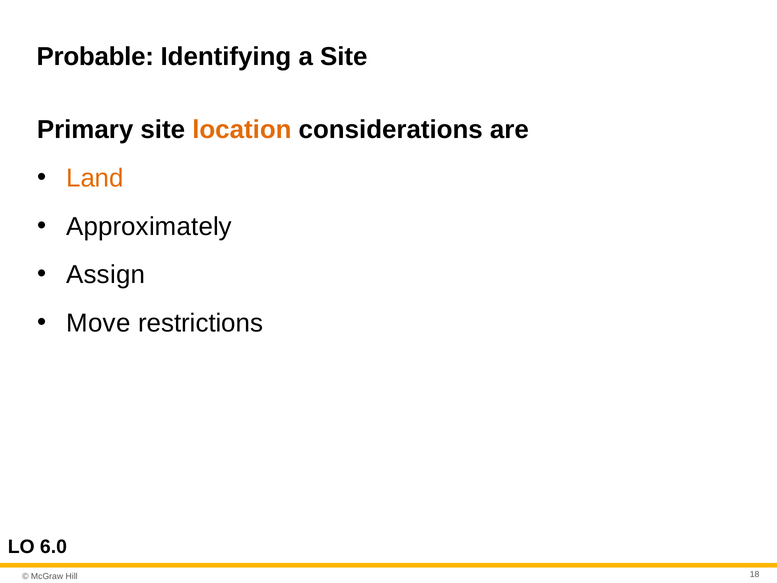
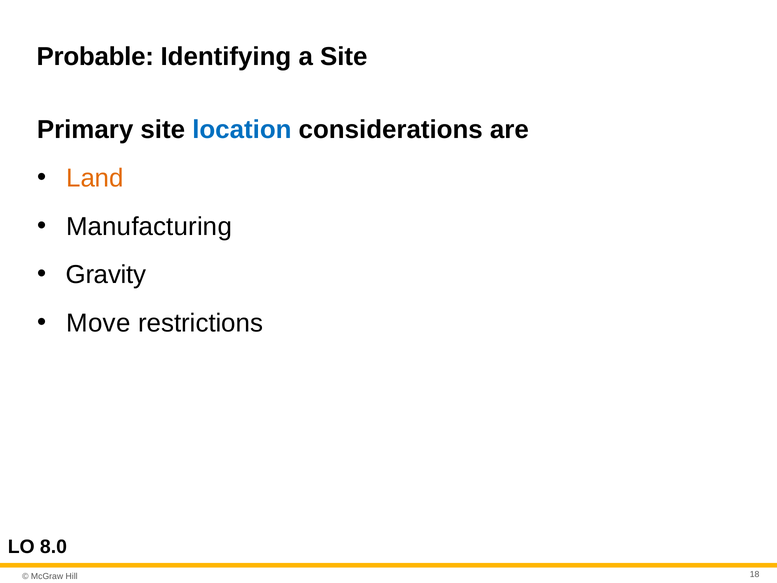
location colour: orange -> blue
Approximately: Approximately -> Manufacturing
Assign: Assign -> Gravity
6.0: 6.0 -> 8.0
